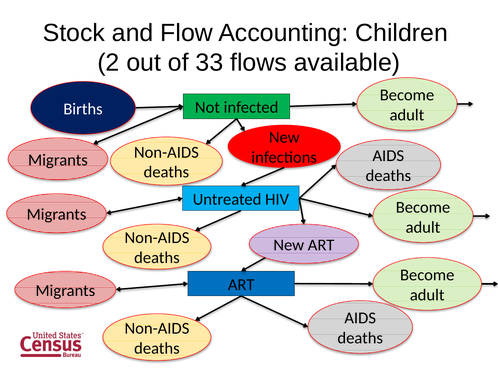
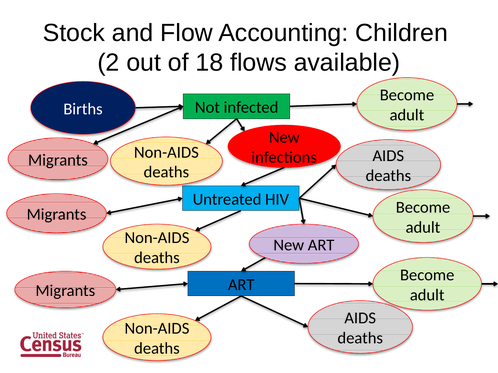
33: 33 -> 18
